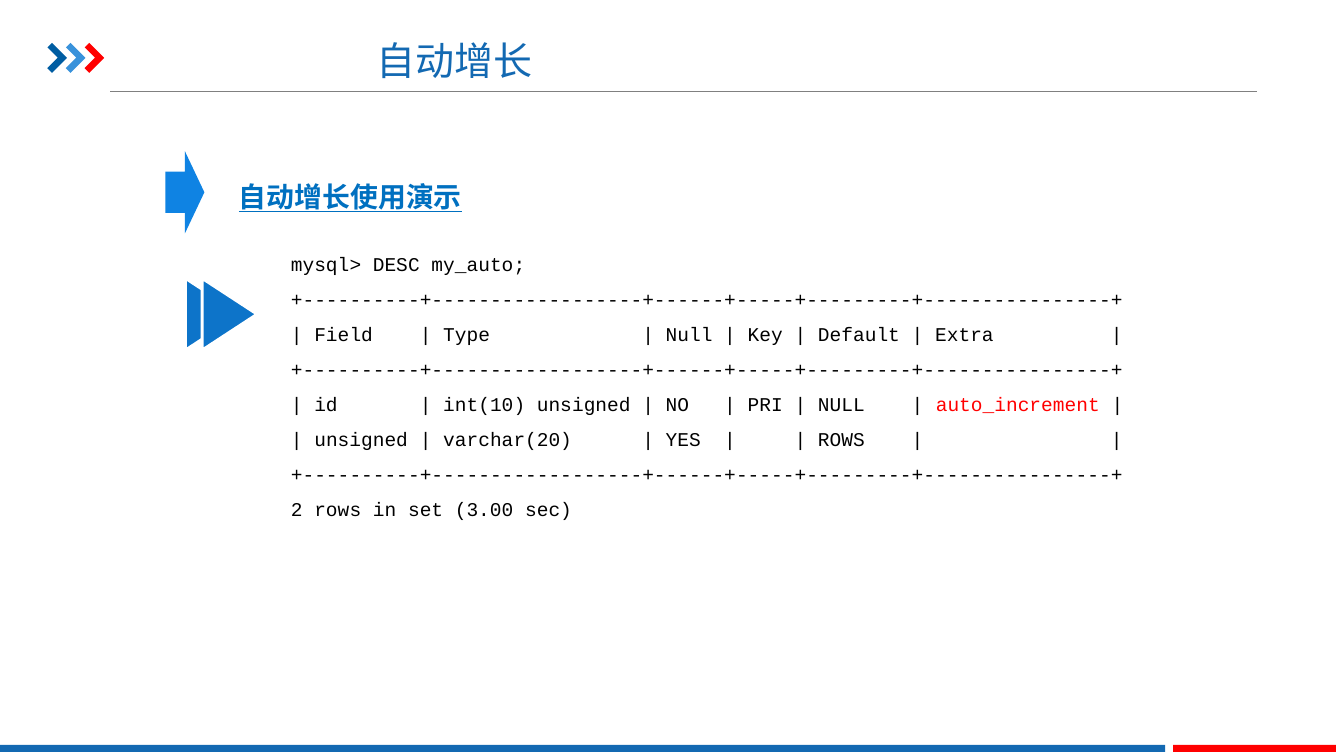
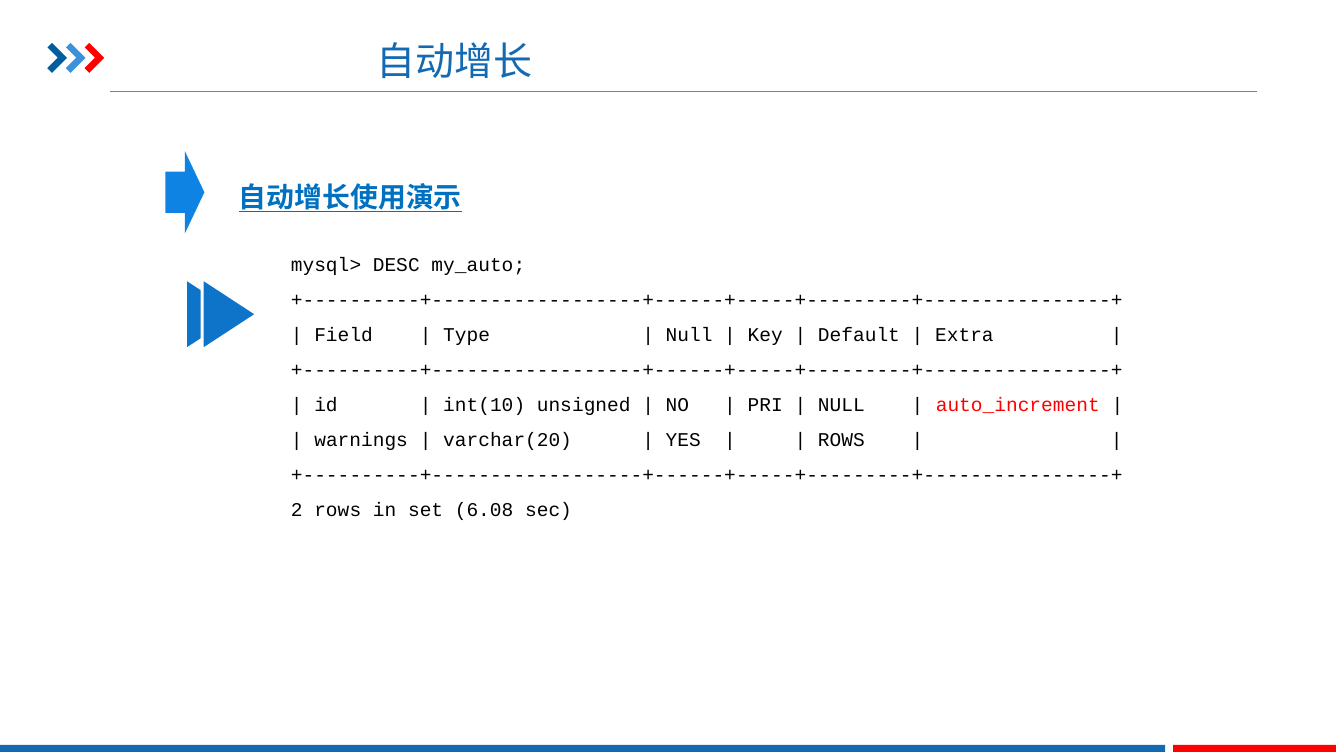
unsigned at (361, 440): unsigned -> warnings
3.00: 3.00 -> 6.08
